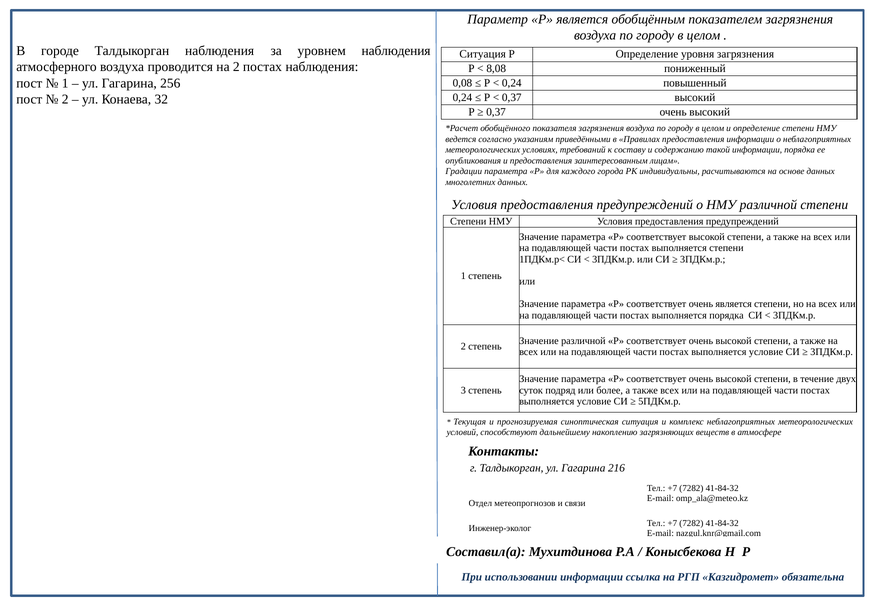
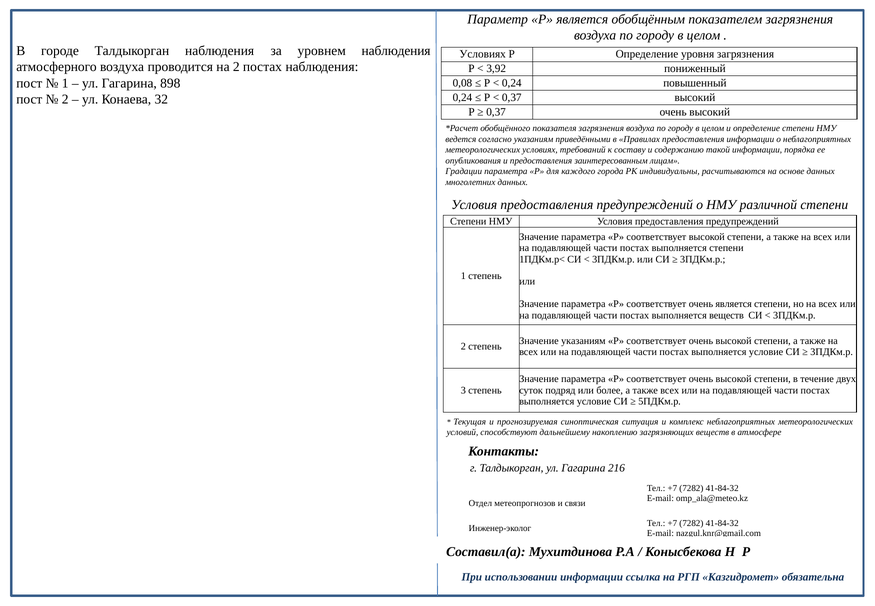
Ситуация at (483, 54): Ситуация -> Условиях
8,08: 8,08 -> 3,92
256: 256 -> 898
выполняется порядка: порядка -> веществ
Значение различной: различной -> указаниям
